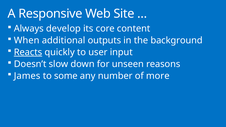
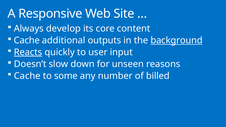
When at (27, 40): When -> Cache
background underline: none -> present
James at (27, 76): James -> Cache
more: more -> billed
